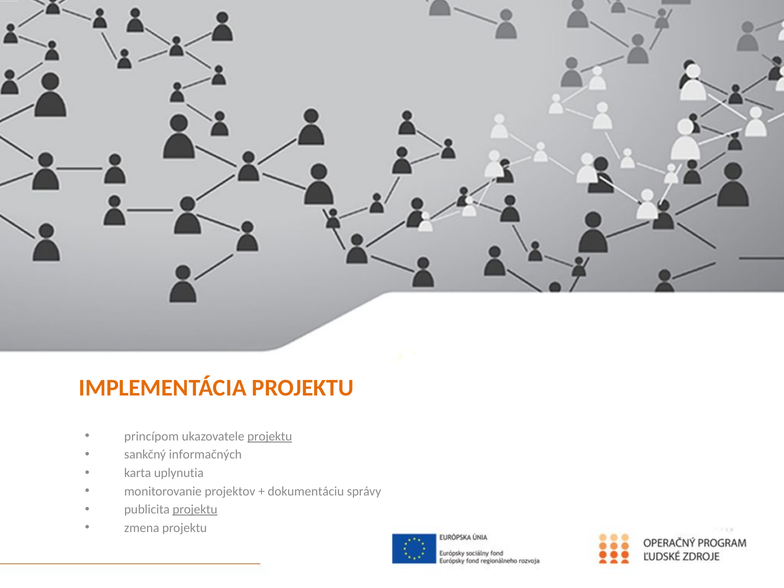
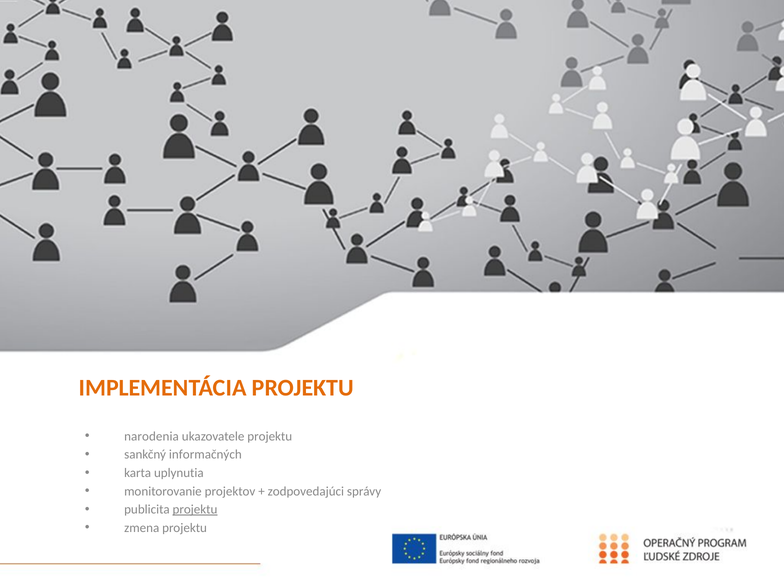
princípom: princípom -> narodenia
projektu at (270, 436) underline: present -> none
dokumentáciu: dokumentáciu -> zodpovedajúci
